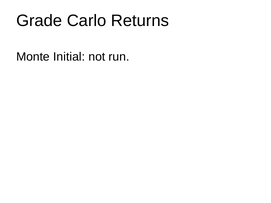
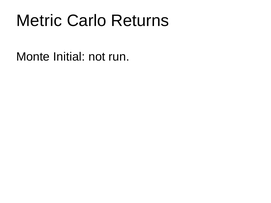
Grade: Grade -> Metric
